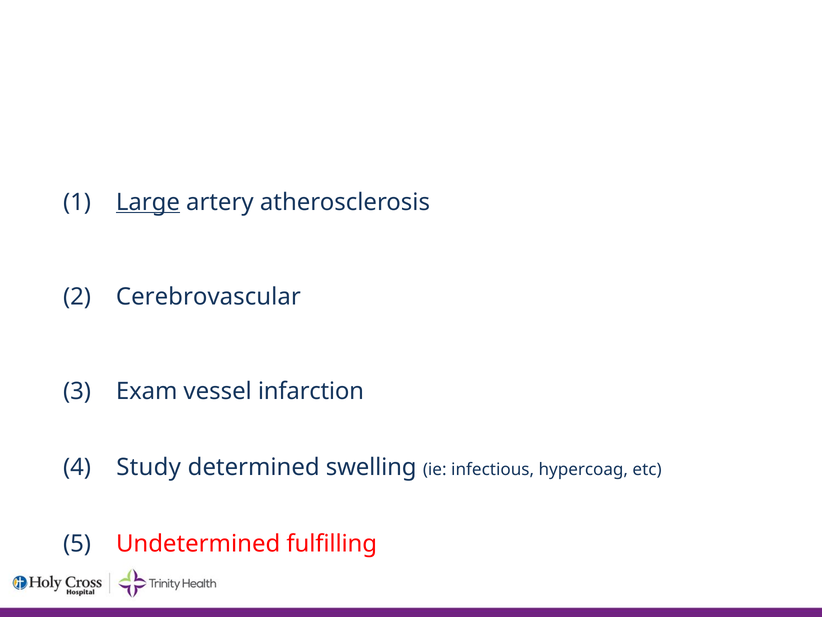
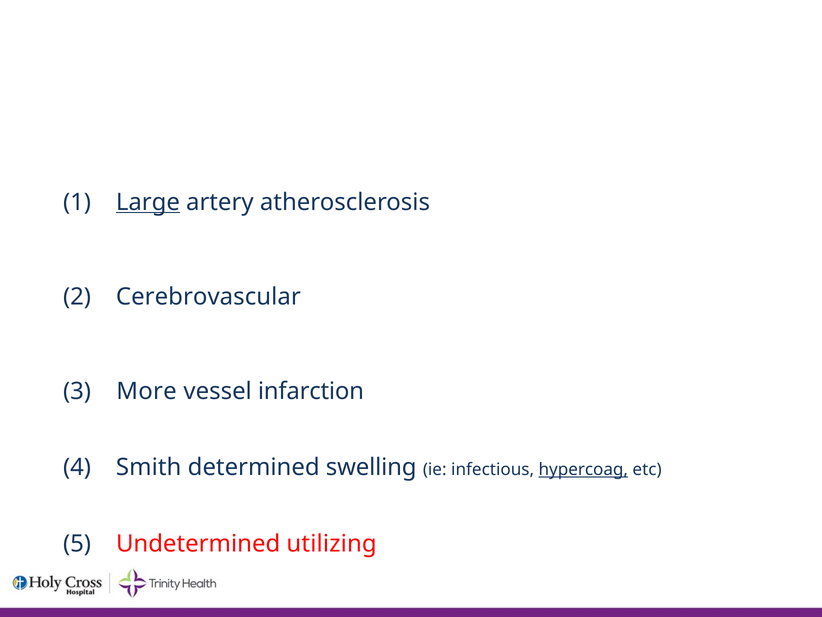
Exam: Exam -> More
Study: Study -> Smith
hypercoag underline: none -> present
fulfilling: fulfilling -> utilizing
